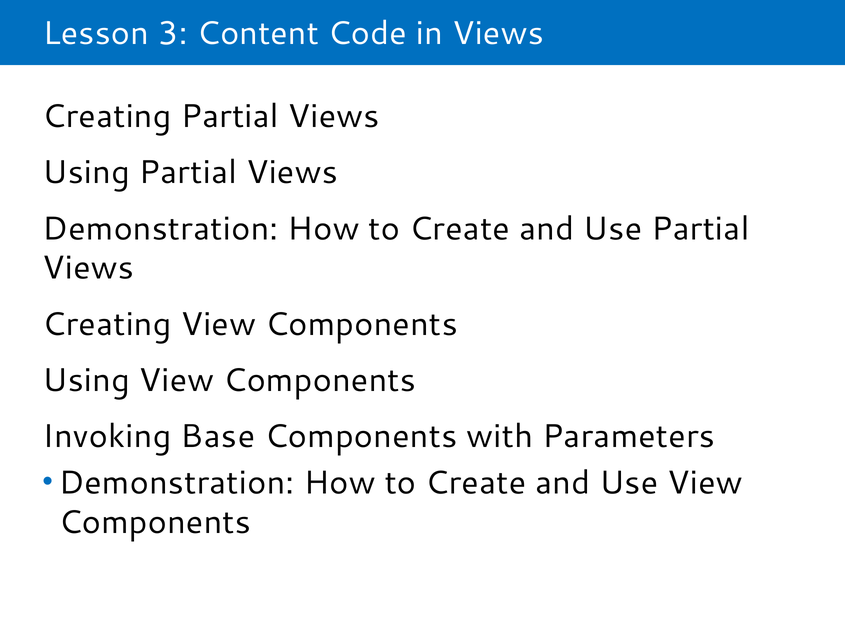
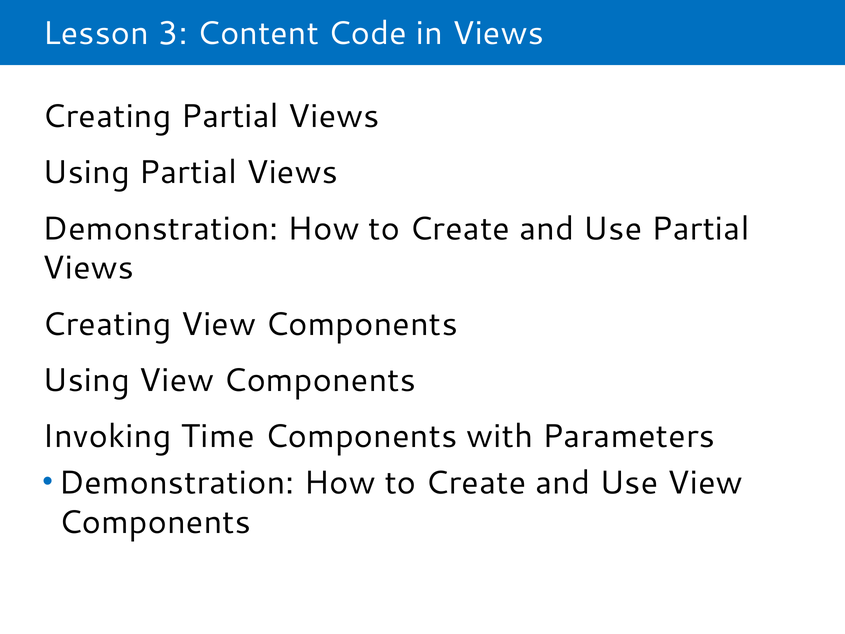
Base: Base -> Time
